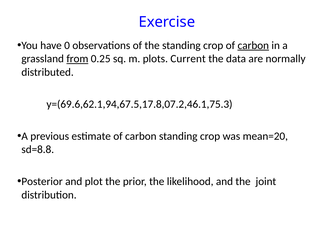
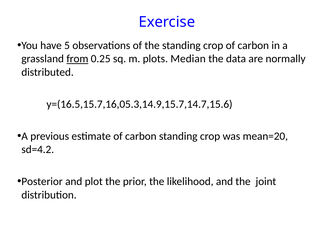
0: 0 -> 5
carbon at (253, 45) underline: present -> none
Current: Current -> Median
y=(69.6,62.1,94,67.5,17.8,07.2,46.1,75.3: y=(69.6,62.1,94,67.5,17.8,07.2,46.1,75.3 -> y=(16.5,15.7,16,05.3,14.9,15.7,14.7,15.6
sd=8.8: sd=8.8 -> sd=4.2
